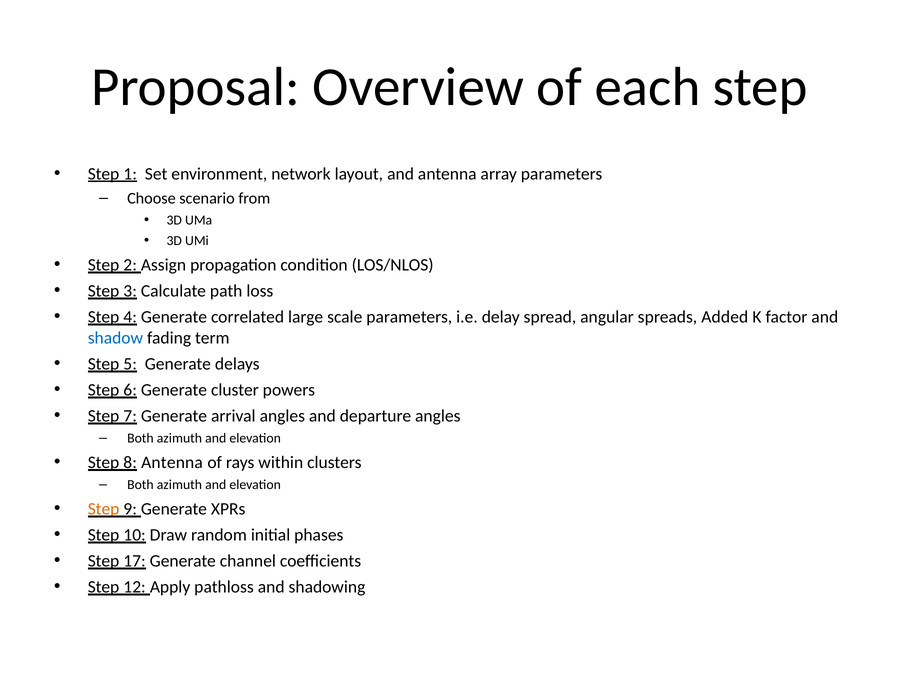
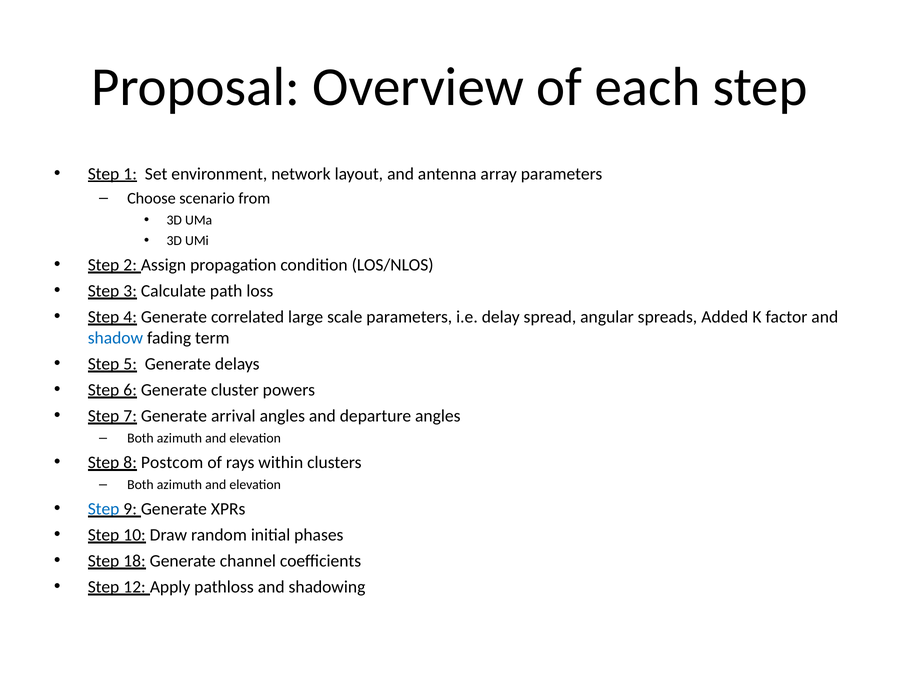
8 Antenna: Antenna -> Postcom
Step at (104, 509) colour: orange -> blue
17: 17 -> 18
